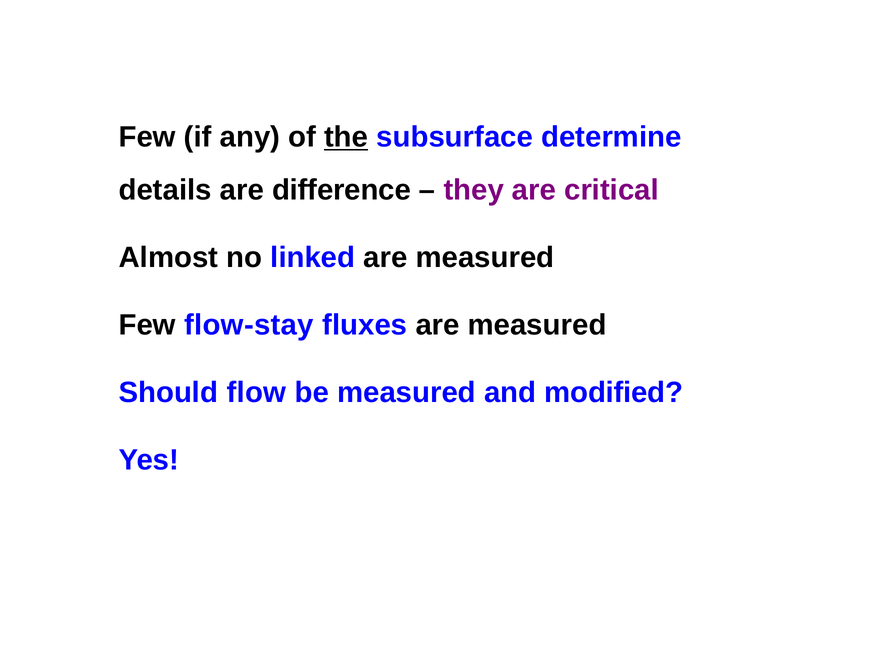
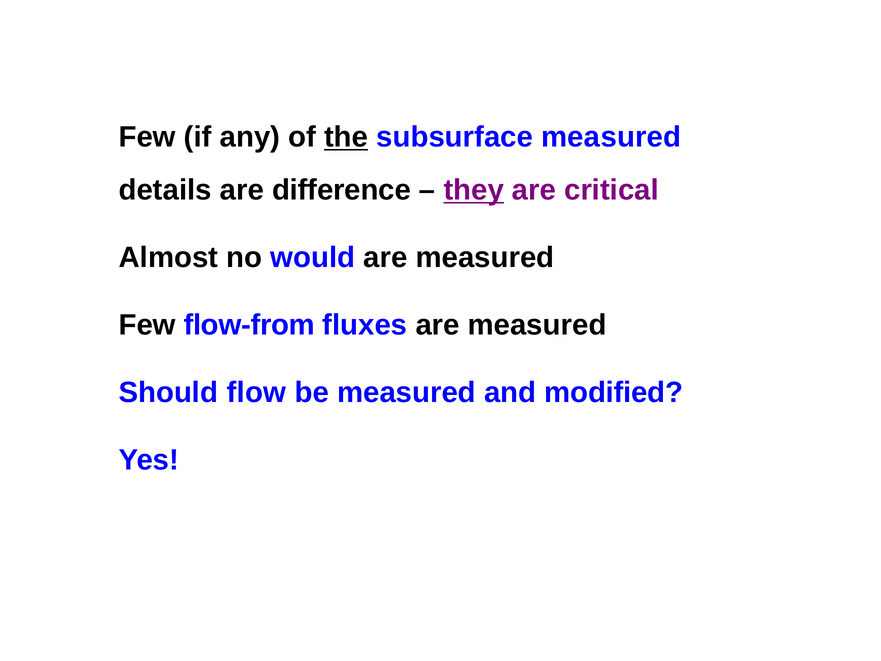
subsurface determine: determine -> measured
they underline: none -> present
linked: linked -> would
flow-stay: flow-stay -> flow-from
